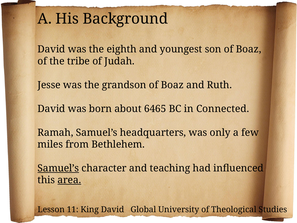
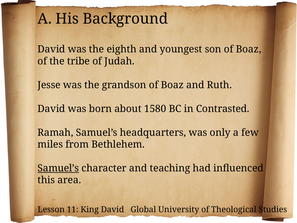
6465: 6465 -> 1580
Connected: Connected -> Contrasted
area underline: present -> none
